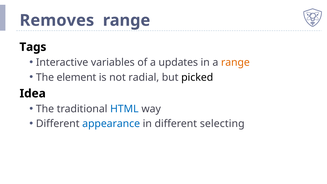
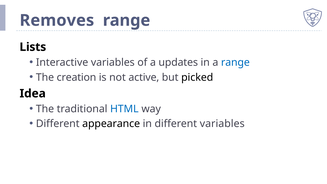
Tags: Tags -> Lists
range at (235, 62) colour: orange -> blue
element: element -> creation
radial: radial -> active
appearance colour: blue -> black
different selecting: selecting -> variables
